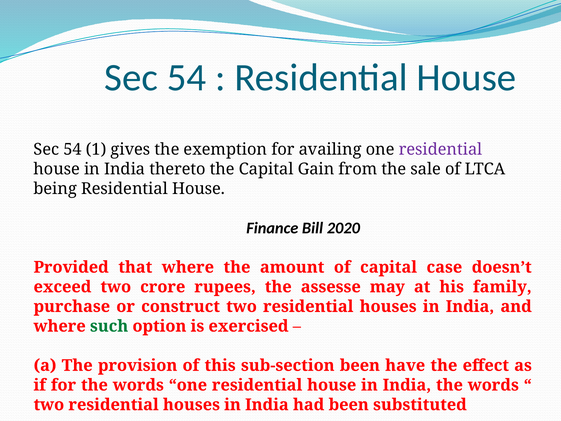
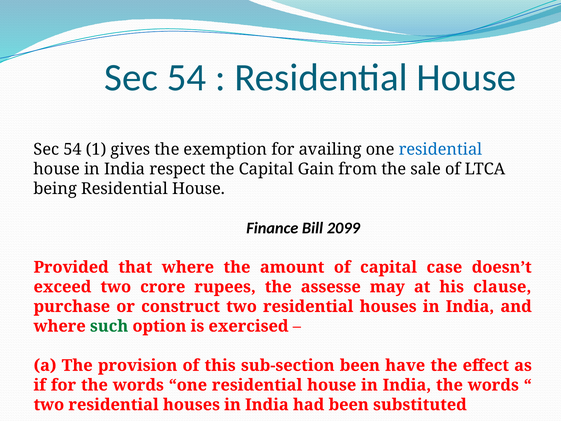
residential at (441, 149) colour: purple -> blue
thereto: thereto -> respect
2020: 2020 -> 2099
family: family -> clause
